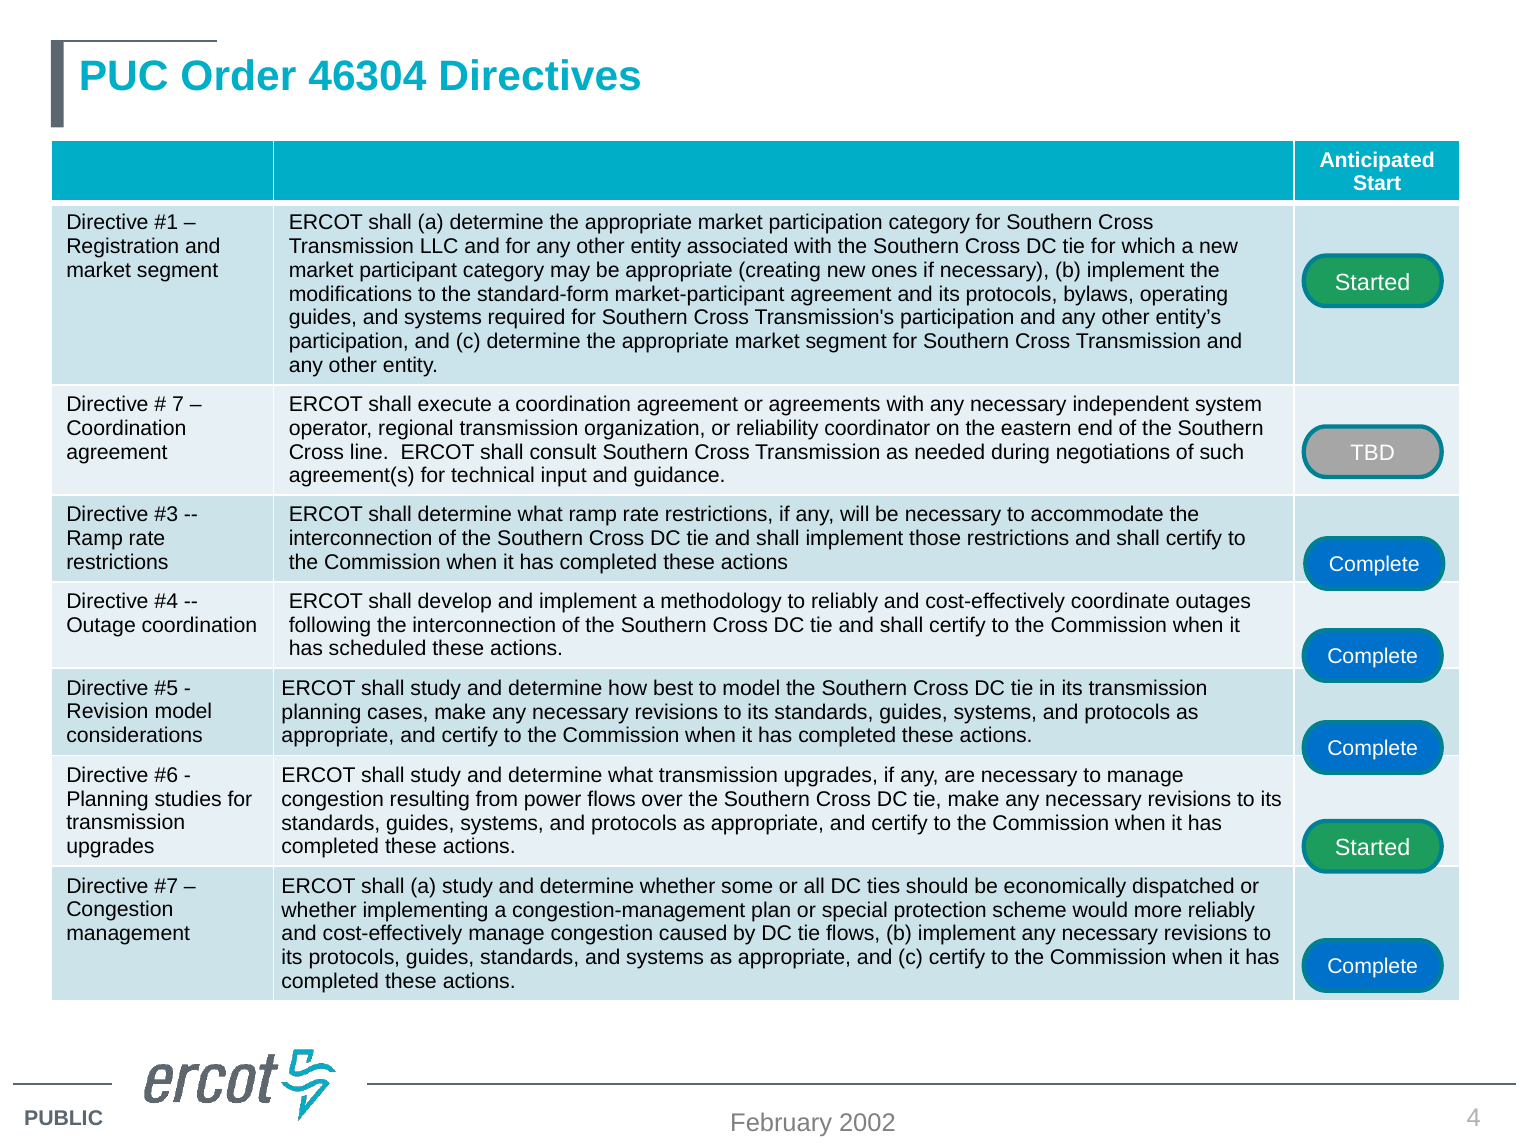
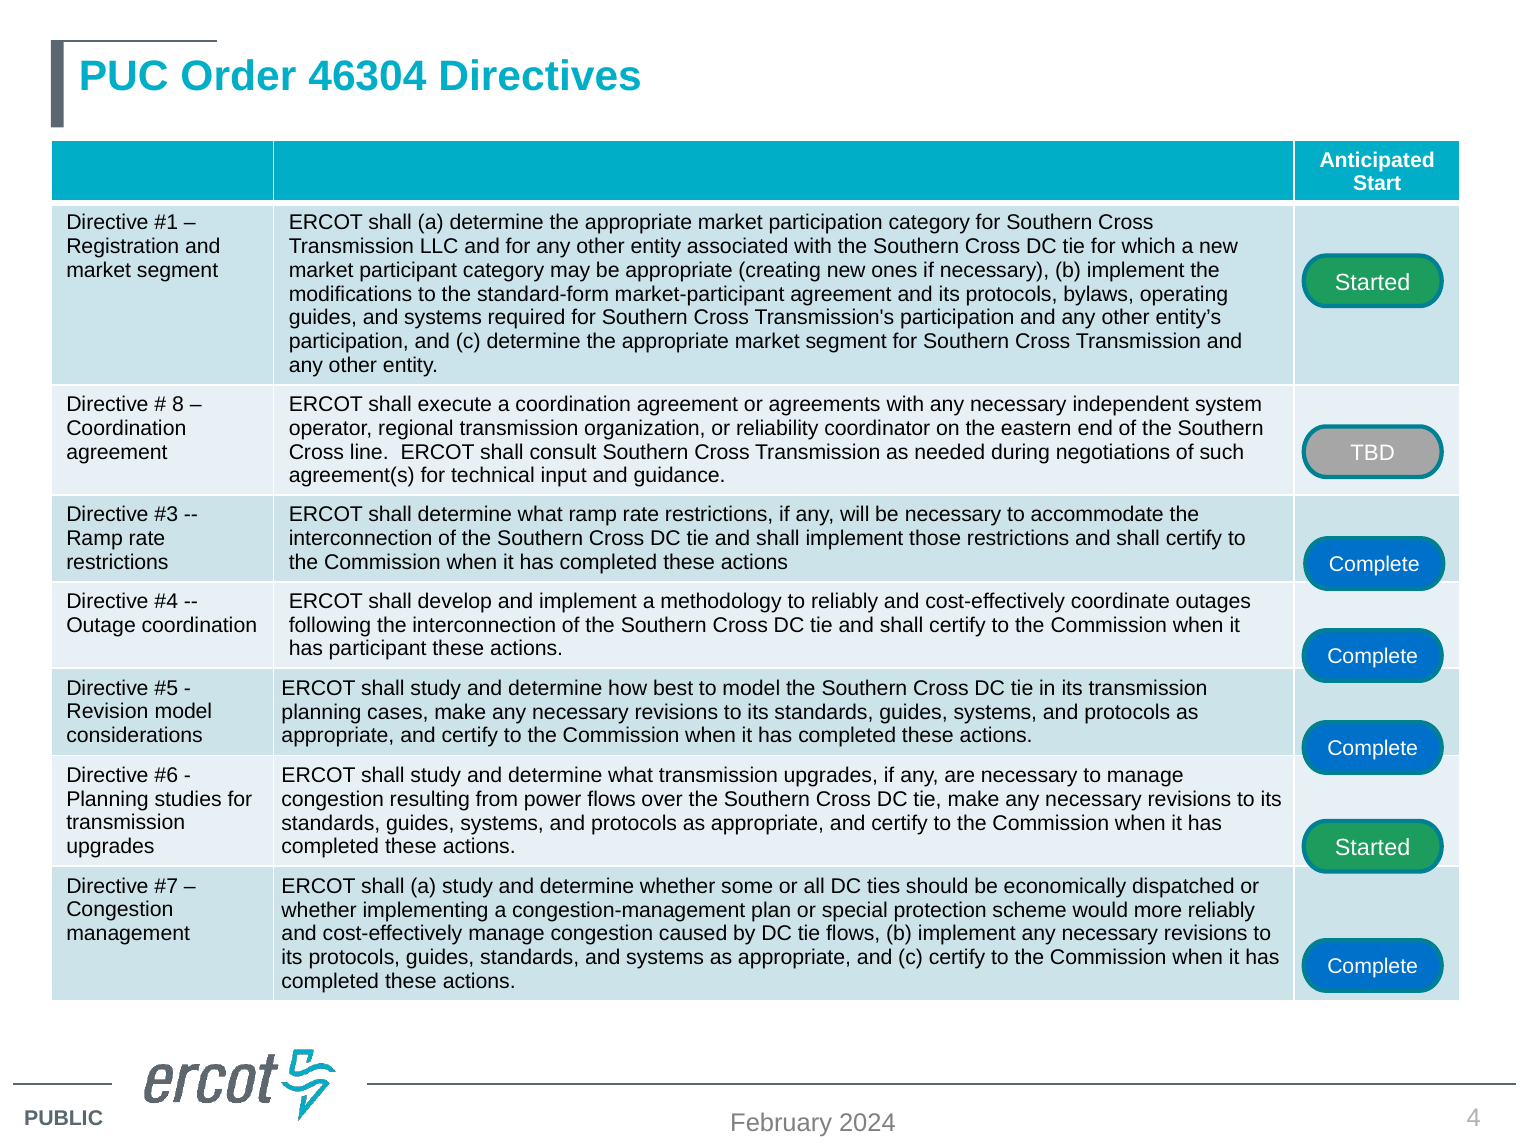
7: 7 -> 8
has scheduled: scheduled -> participant
2002: 2002 -> 2024
